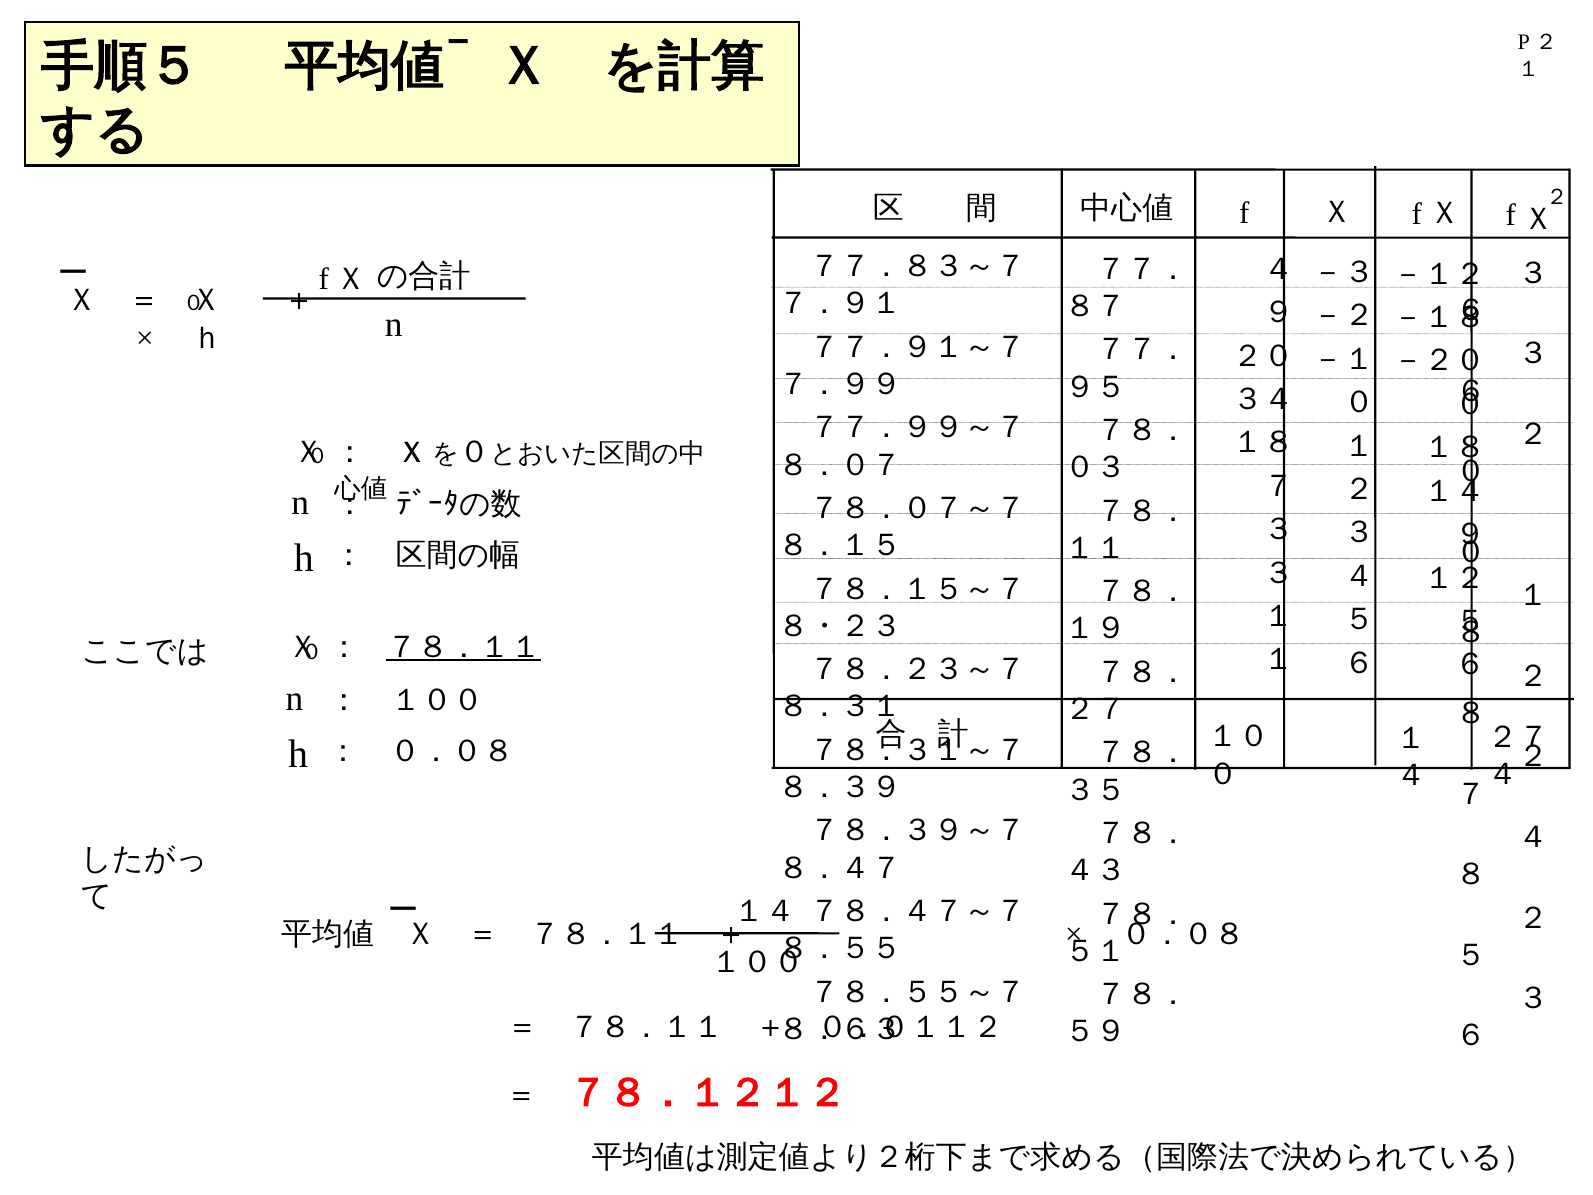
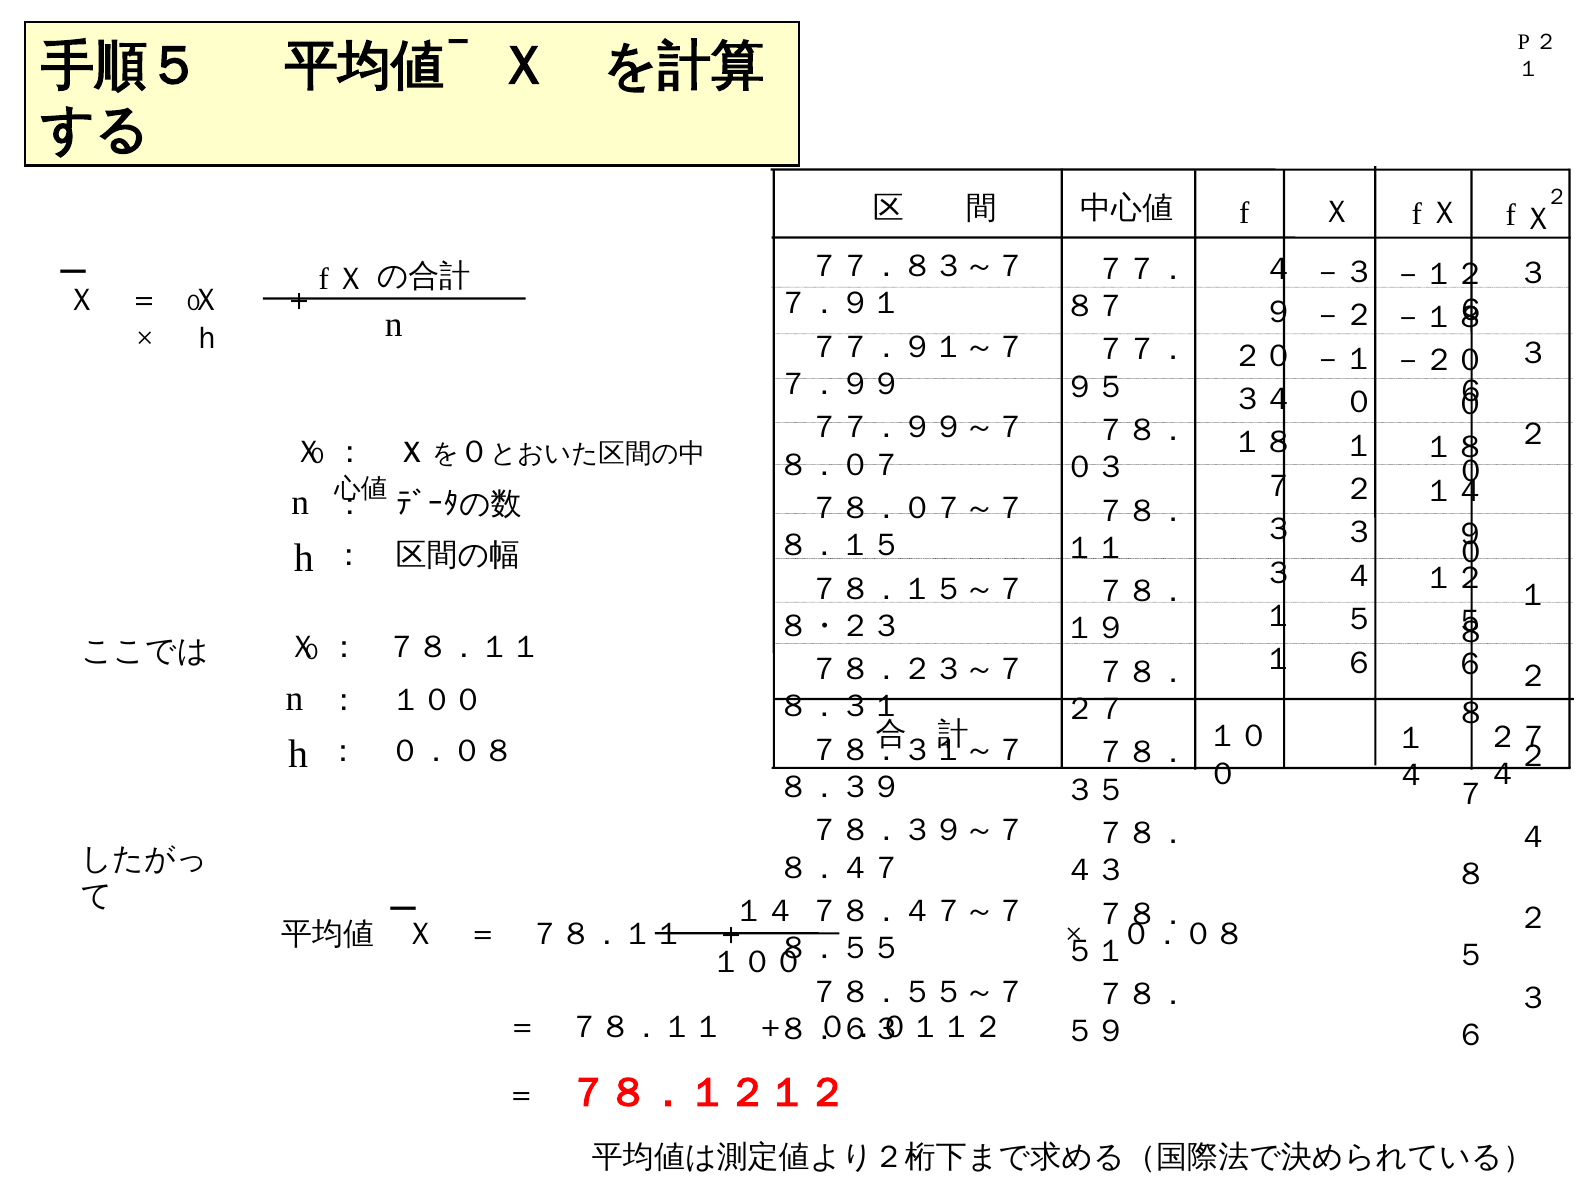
７８．１１ at (464, 647) underline: present -> none
